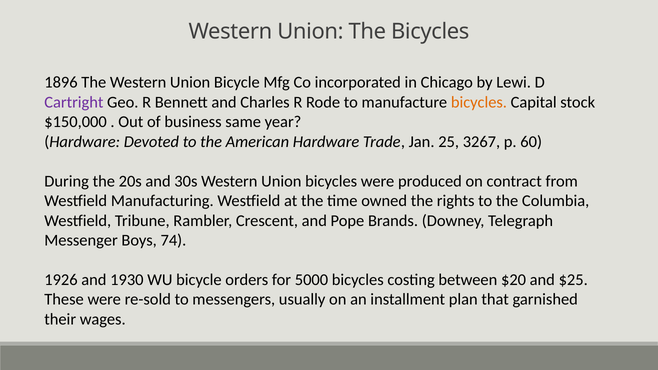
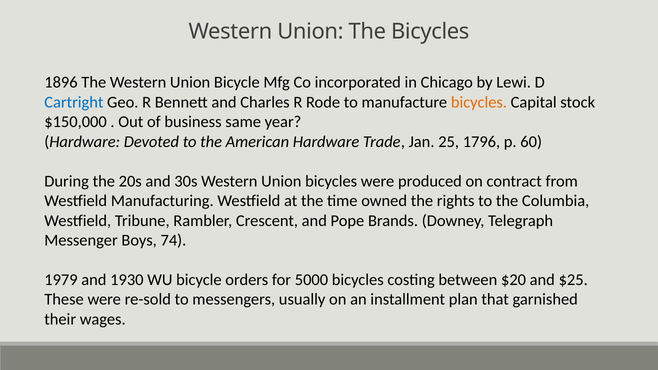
Cartright colour: purple -> blue
3267: 3267 -> 1796
1926: 1926 -> 1979
